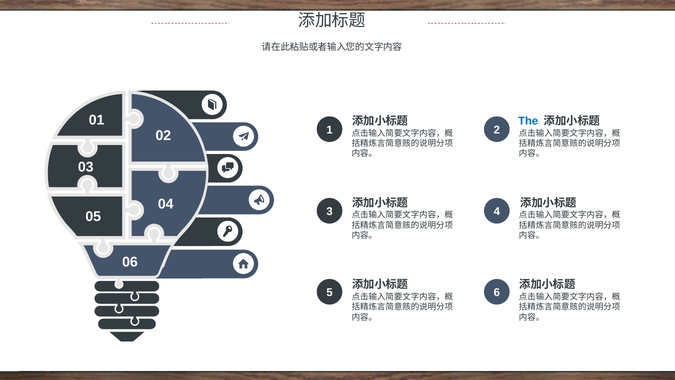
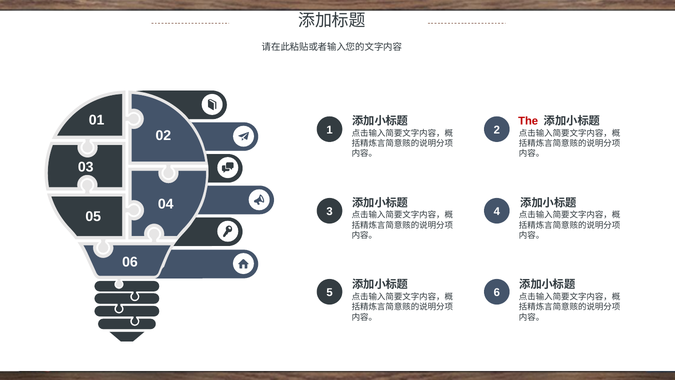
The colour: blue -> red
